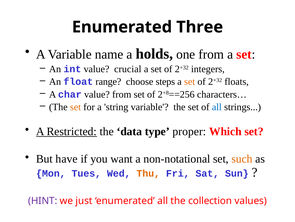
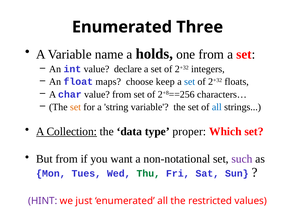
crucial: crucial -> declare
range: range -> maps
steps: steps -> keep
set at (190, 81) colour: orange -> blue
Restricted: Restricted -> Collection
But have: have -> from
such colour: orange -> purple
Thu colour: orange -> green
collection: collection -> restricted
